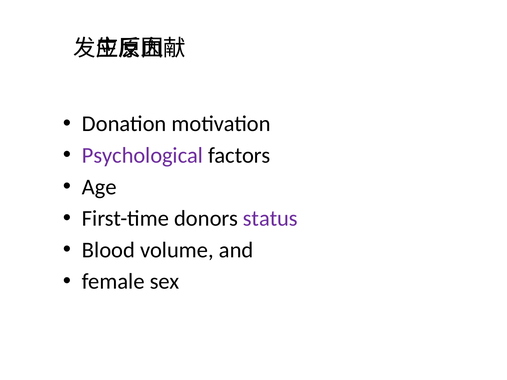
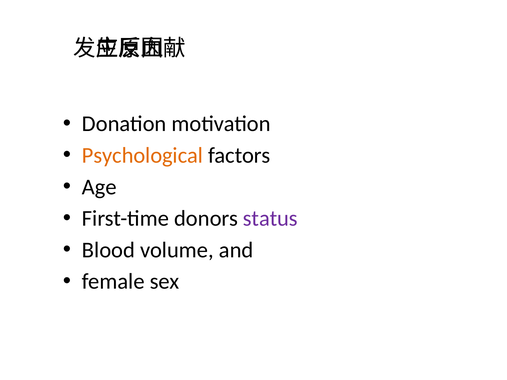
Psychological colour: purple -> orange
